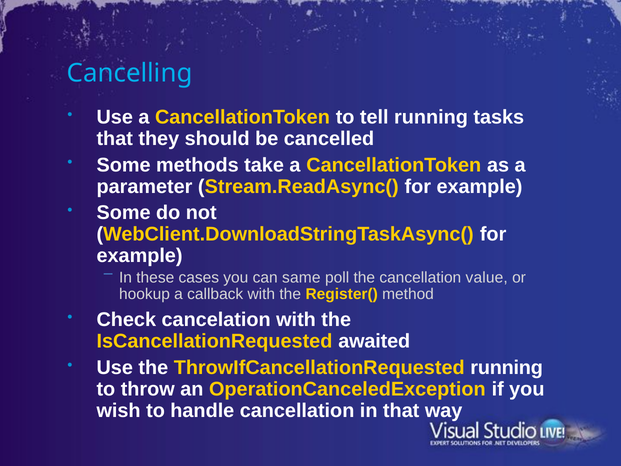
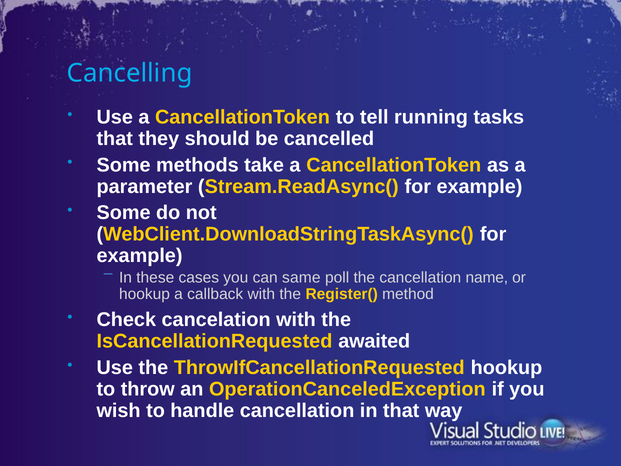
value: value -> name
ThrowIfCancellationRequested running: running -> hookup
